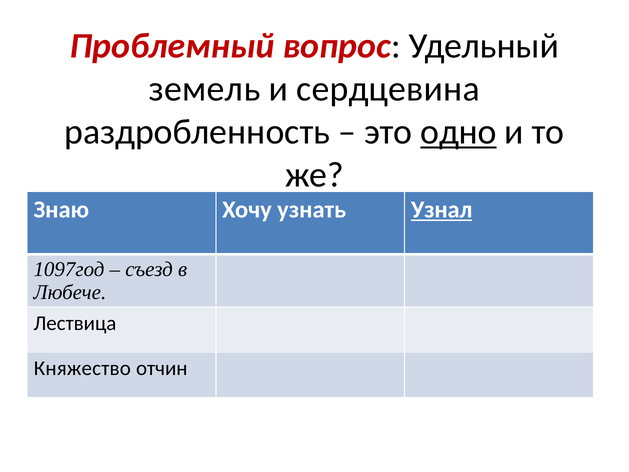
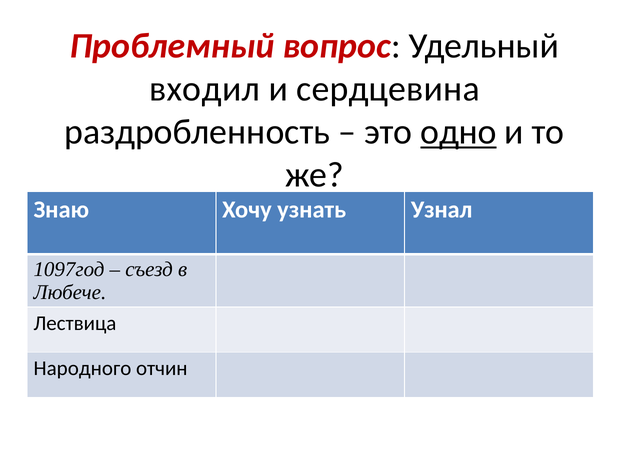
земель: земель -> входил
Узнал underline: present -> none
Княжество: Княжество -> Народного
